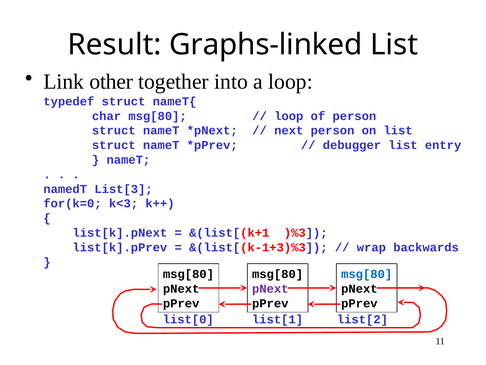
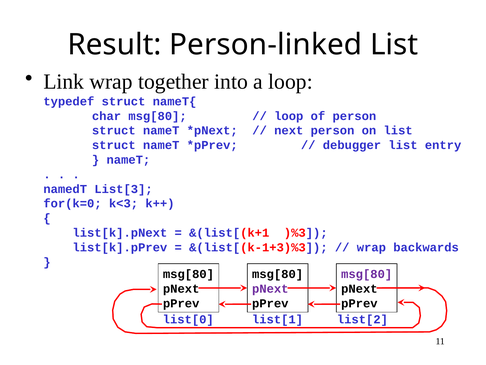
Graphs-linked: Graphs-linked -> Person-linked
Link other: other -> wrap
msg[80 at (367, 274) colour: blue -> purple
